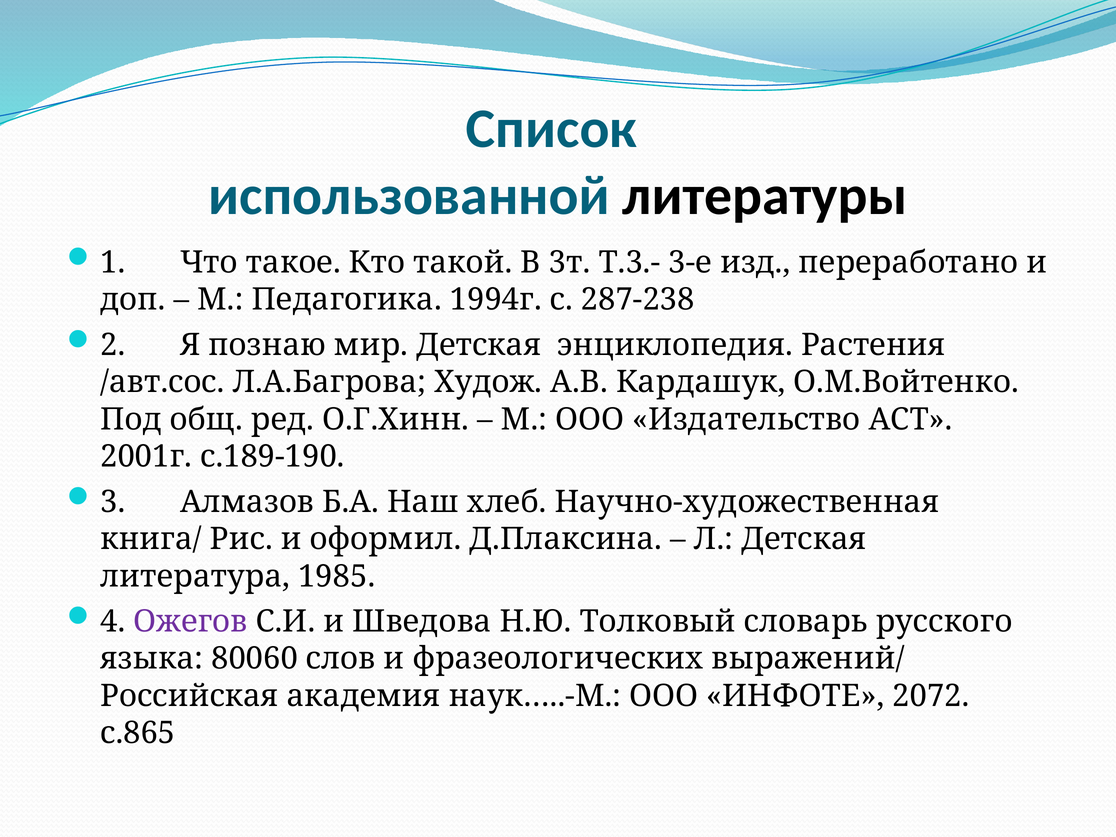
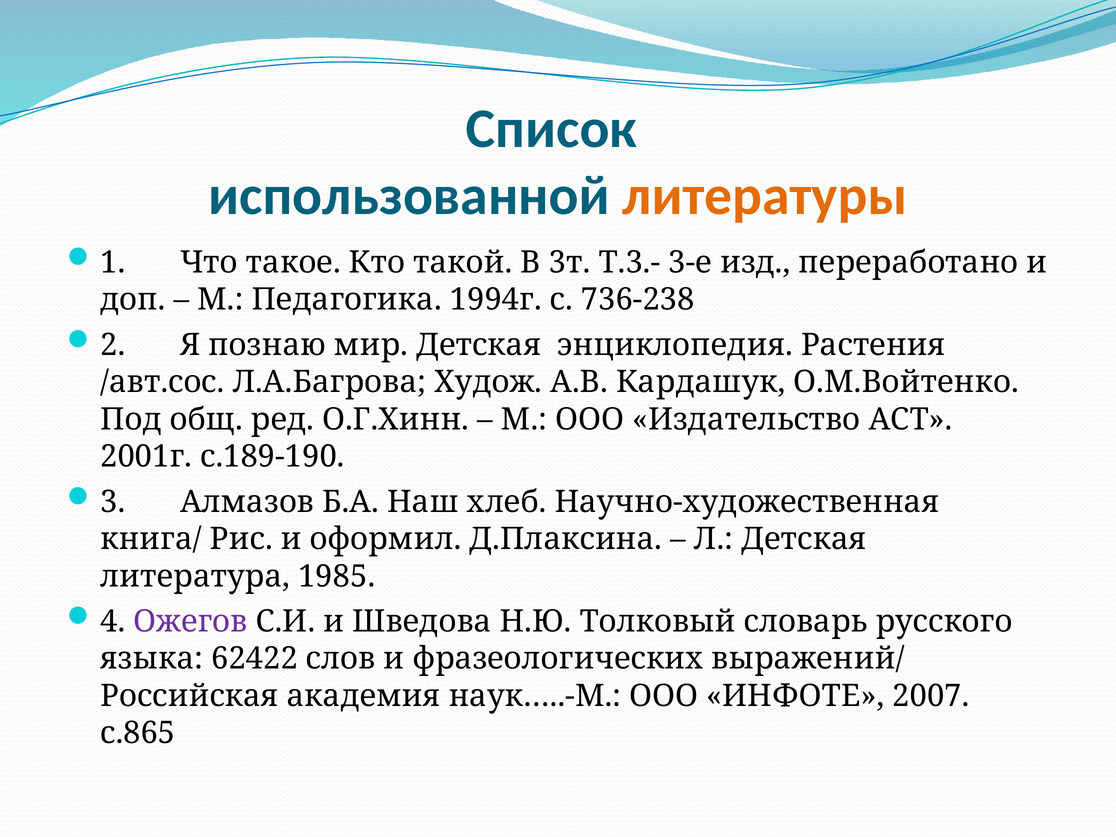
литературы colour: black -> orange
287-238: 287-238 -> 736-238
80060: 80060 -> 62422
2072: 2072 -> 2007
